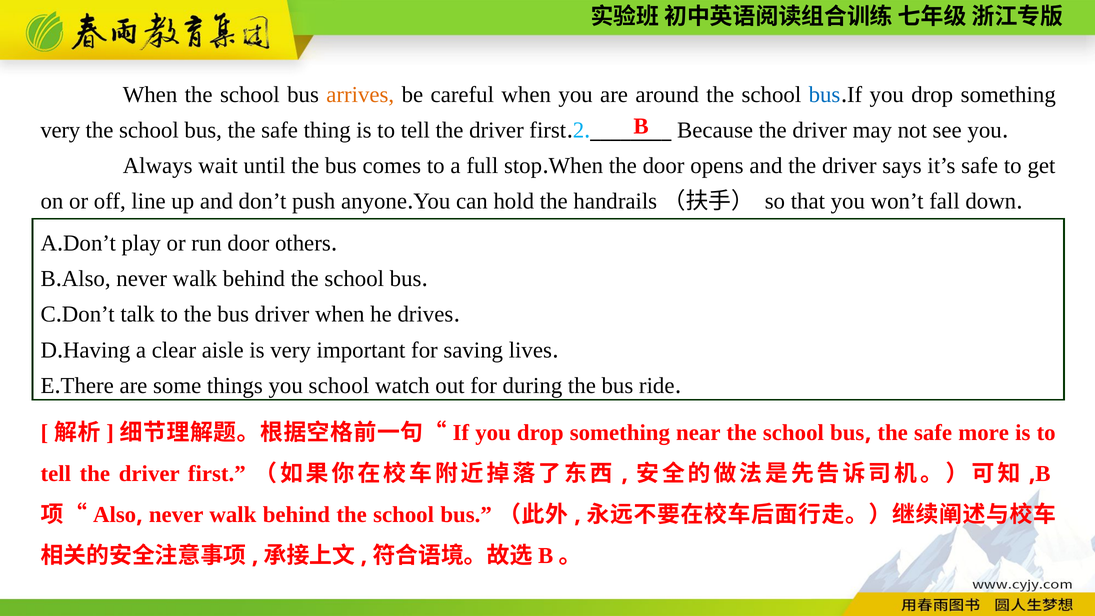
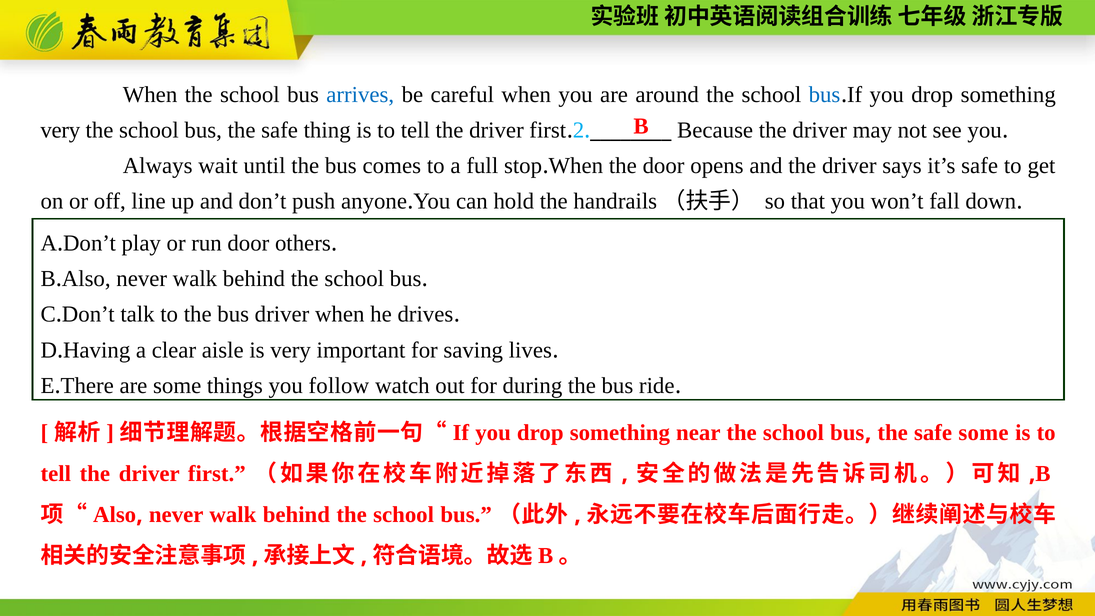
arrives colour: orange -> blue
you school: school -> follow
safe more: more -> some
